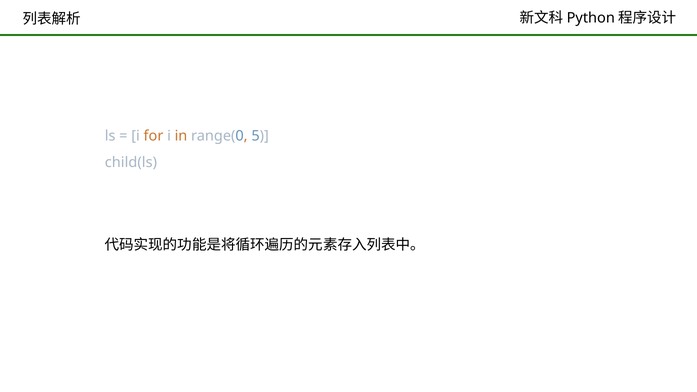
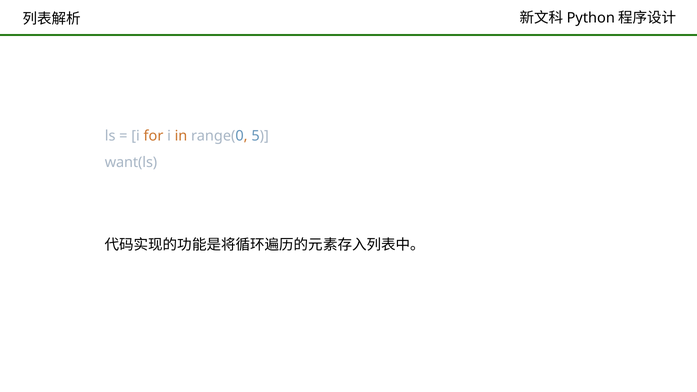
child(ls: child(ls -> want(ls
